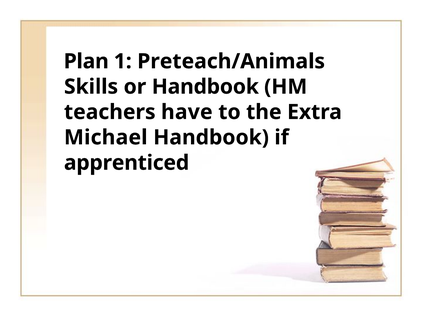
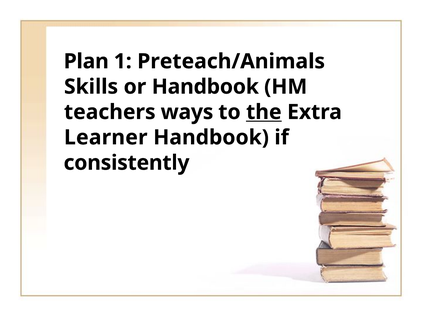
have: have -> ways
the underline: none -> present
Michael: Michael -> Learner
apprenticed: apprenticed -> consistently
